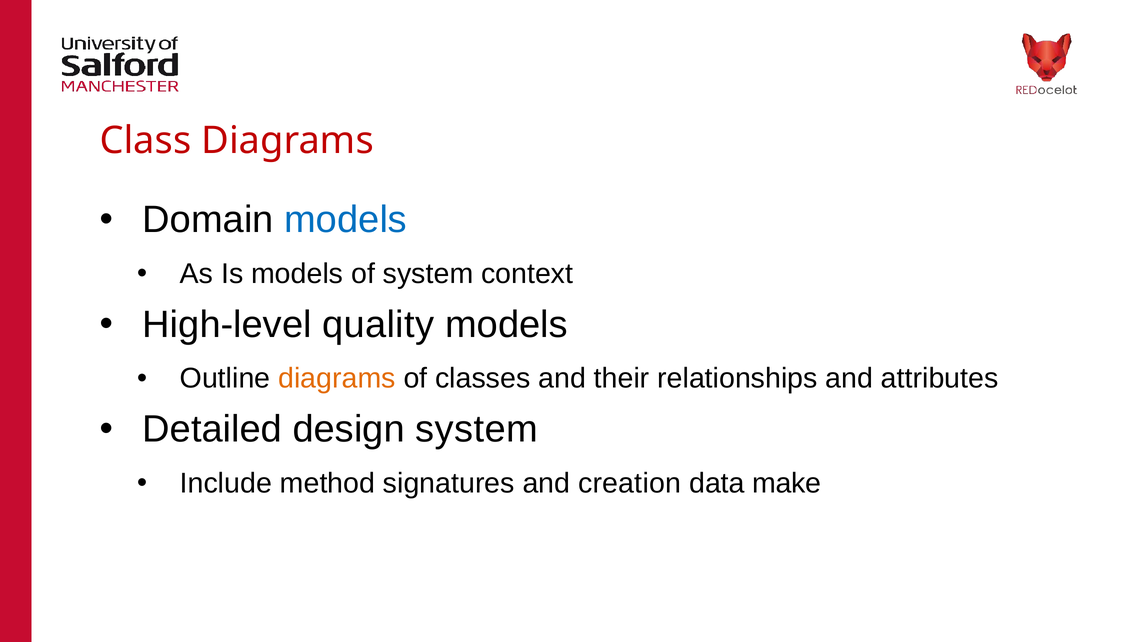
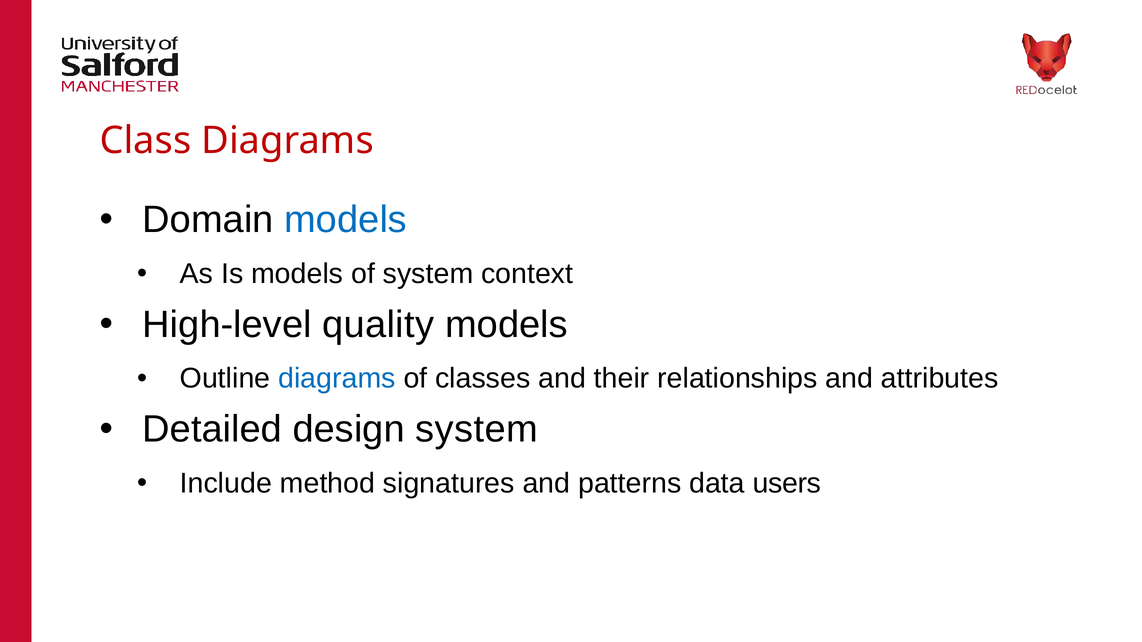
diagrams at (337, 379) colour: orange -> blue
creation: creation -> patterns
make: make -> users
